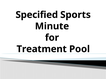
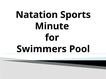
Specified: Specified -> Natation
Treatment: Treatment -> Swimmers
